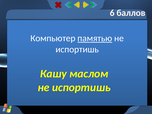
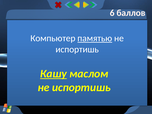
Кашу underline: none -> present
